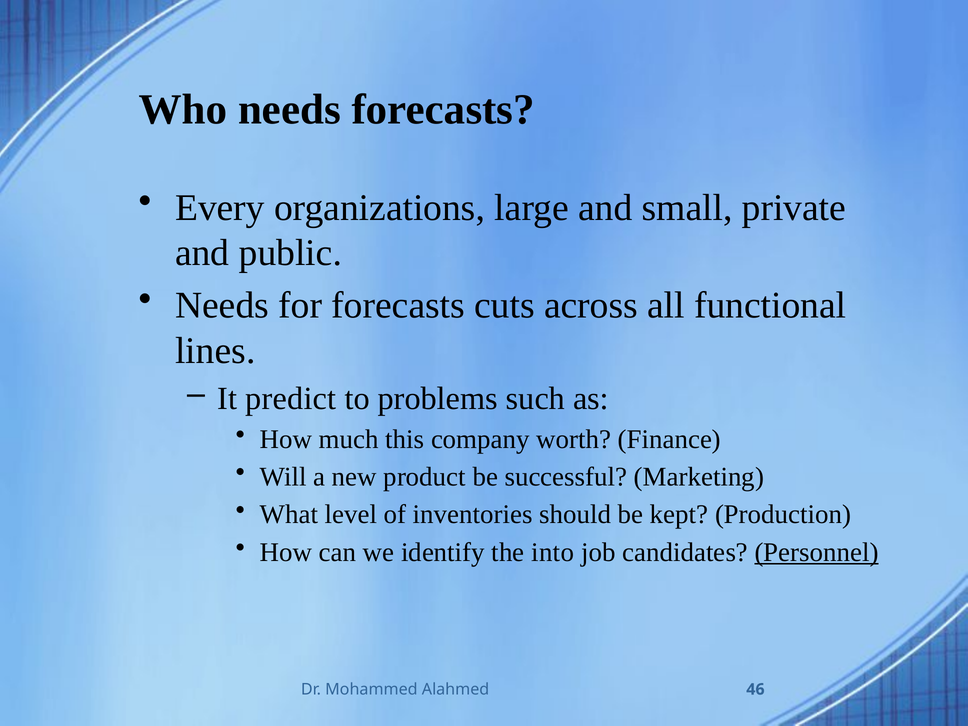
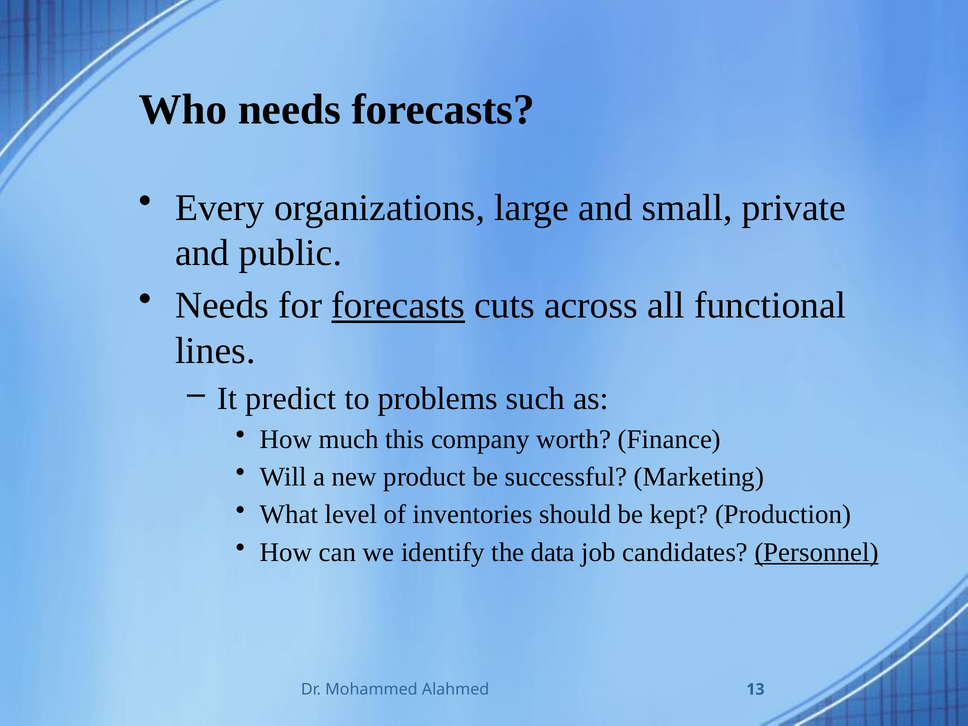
forecasts at (398, 306) underline: none -> present
into: into -> data
46: 46 -> 13
